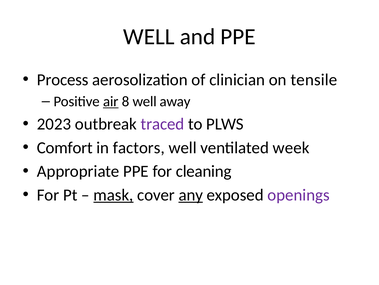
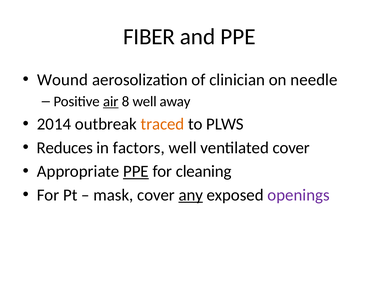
WELL at (149, 37): WELL -> FIBER
Process: Process -> Wound
tensile: tensile -> needle
2023: 2023 -> 2014
traced colour: purple -> orange
Comfort: Comfort -> Reduces
ventilated week: week -> cover
PPE at (136, 171) underline: none -> present
mask underline: present -> none
